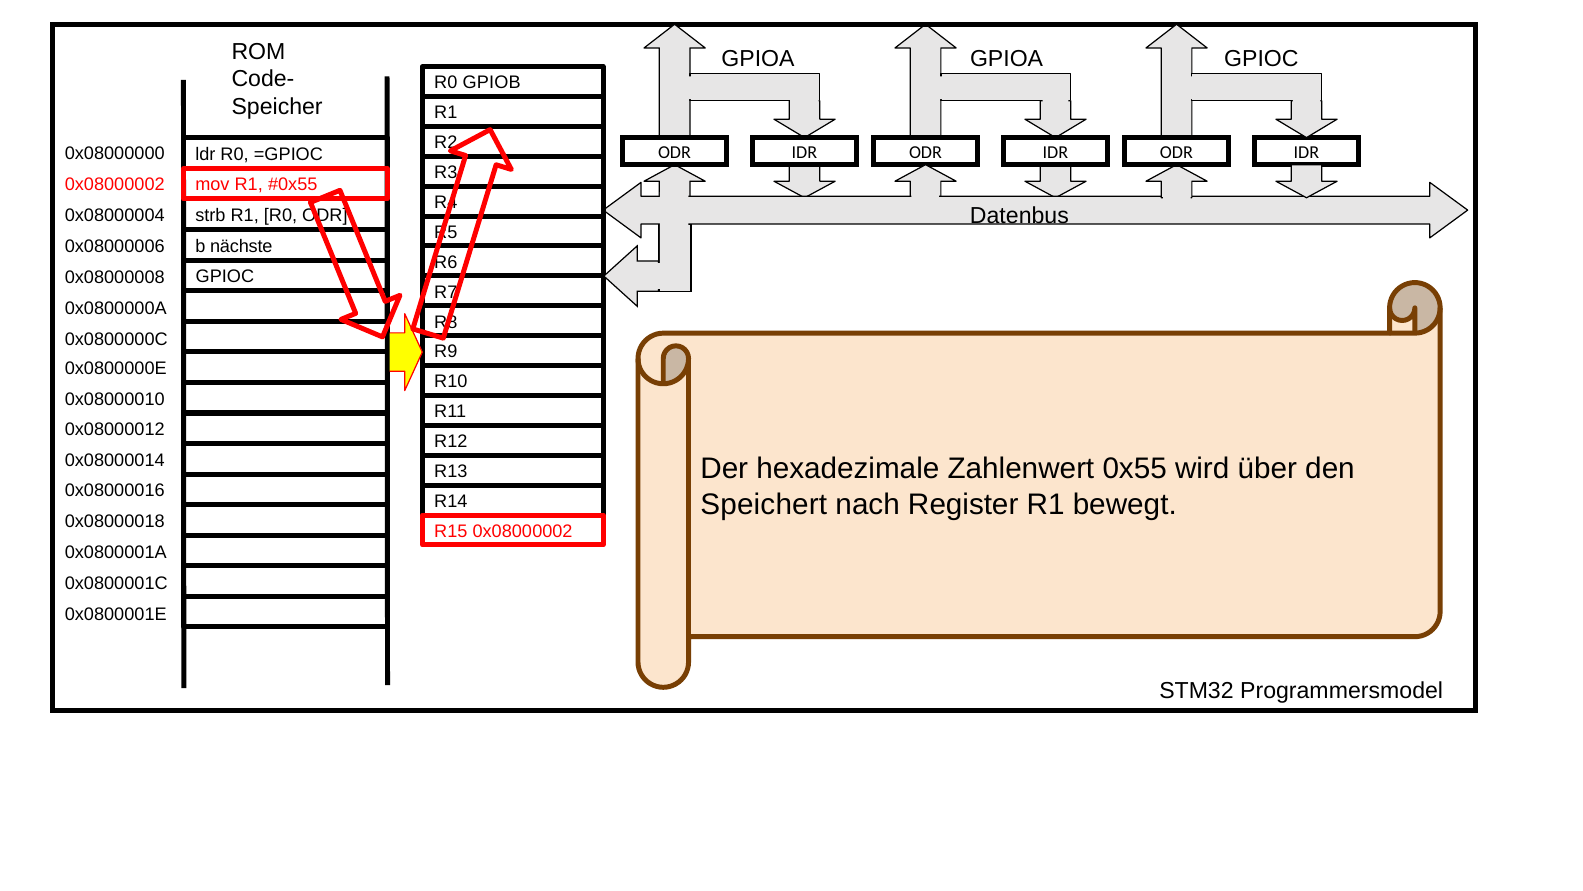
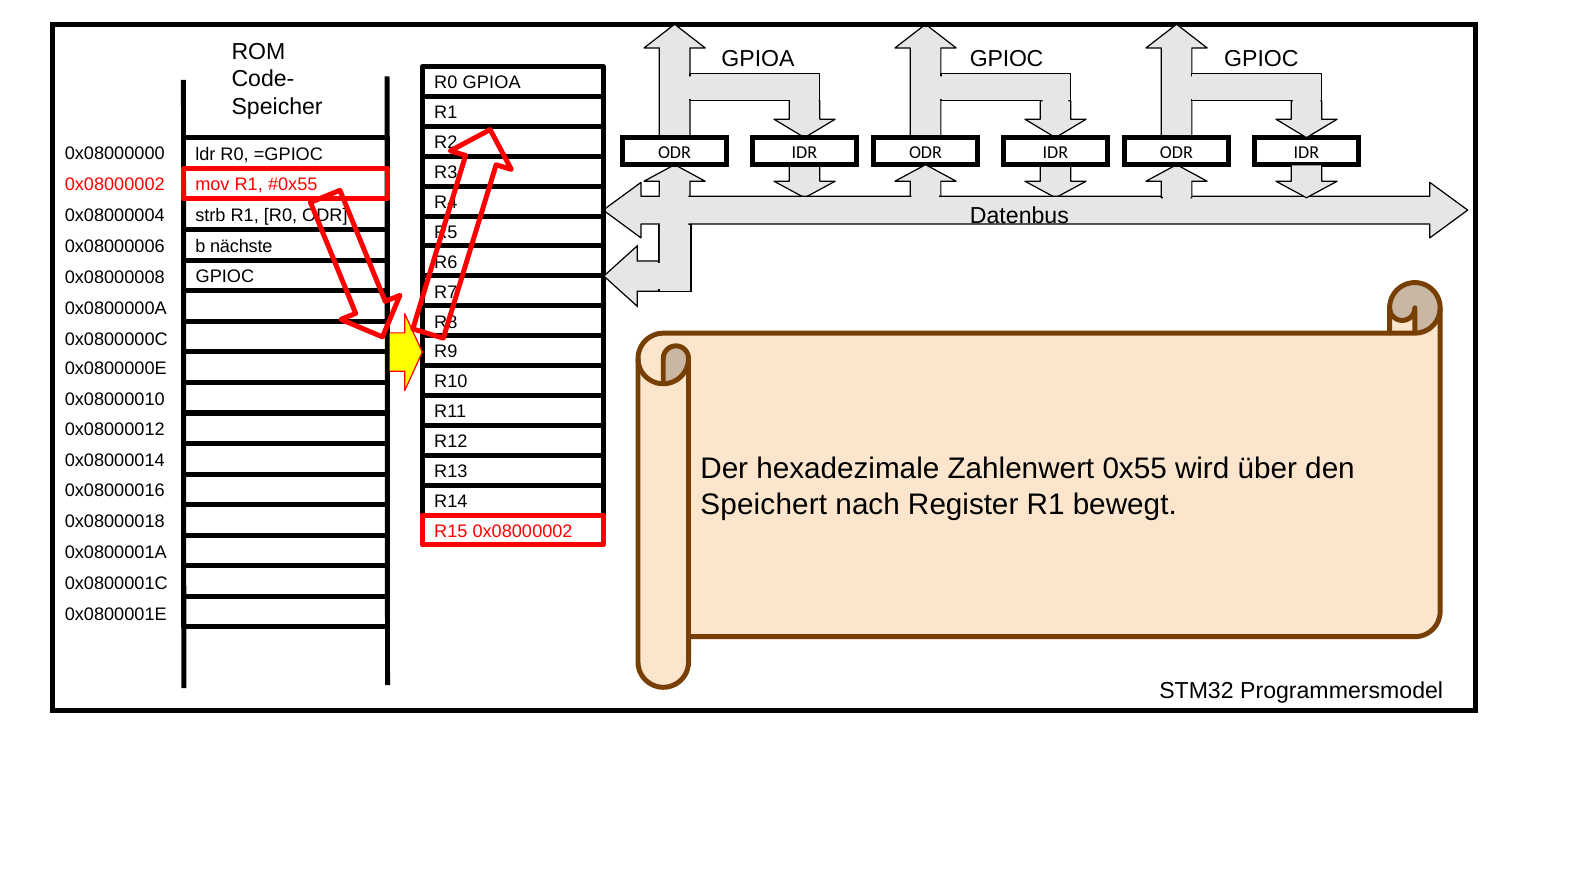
GPIOA at (1007, 58): GPIOA -> GPIOC
R0 GPIOB: GPIOB -> GPIOA
